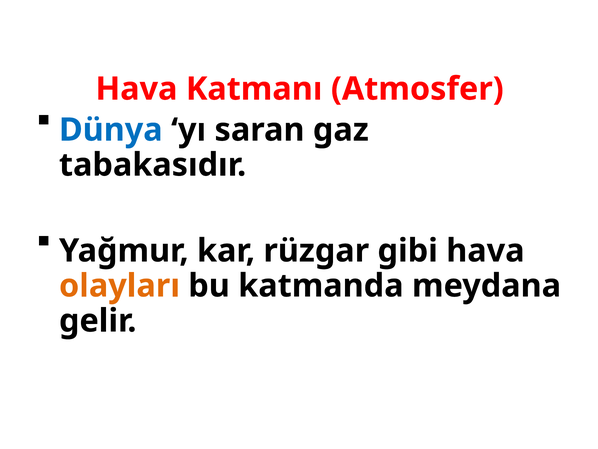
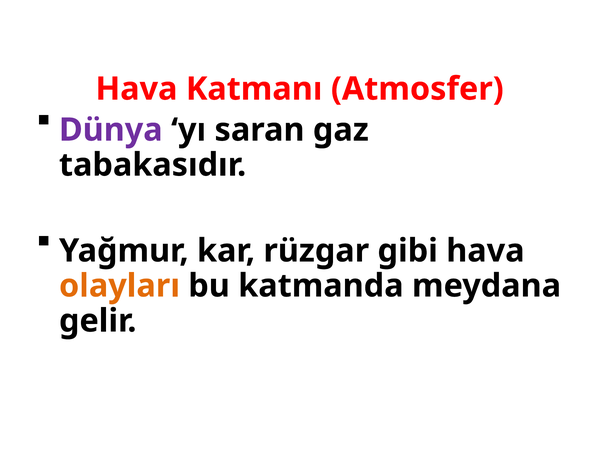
Dünya colour: blue -> purple
